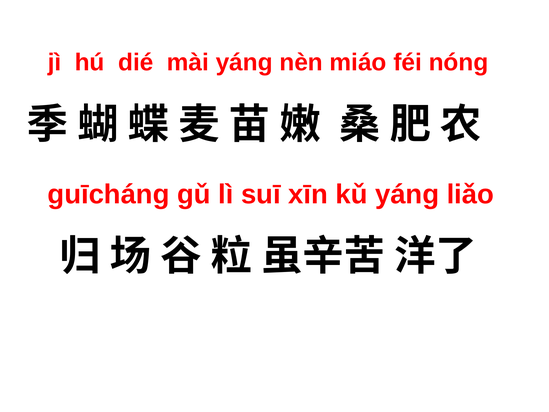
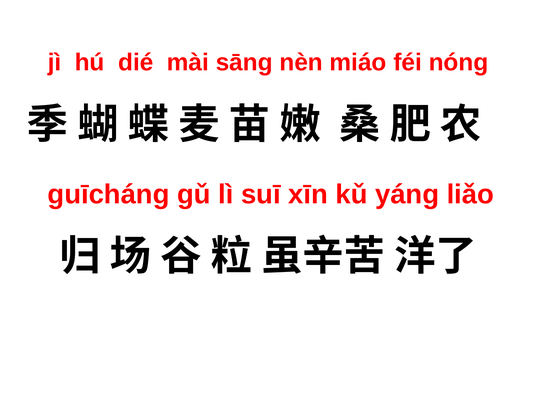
mài yáng: yáng -> sāng
